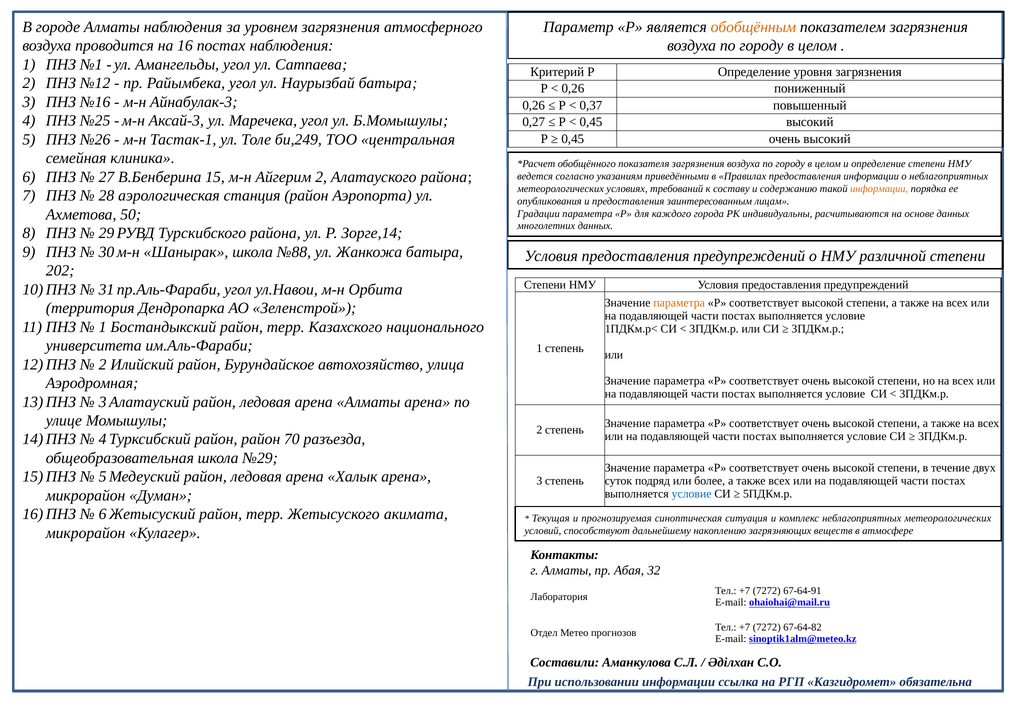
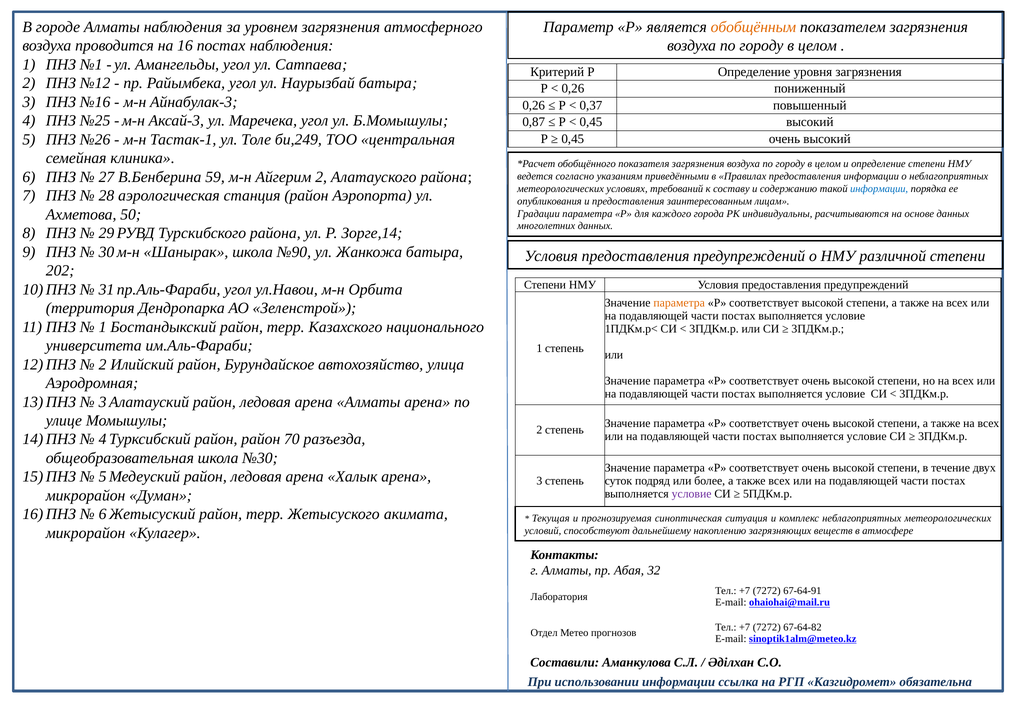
0,27: 0,27 -> 0,87
15: 15 -> 59
информации at (879, 189) colour: orange -> blue
№88: №88 -> №90
№29: №29 -> №30
условие at (692, 494) colour: blue -> purple
